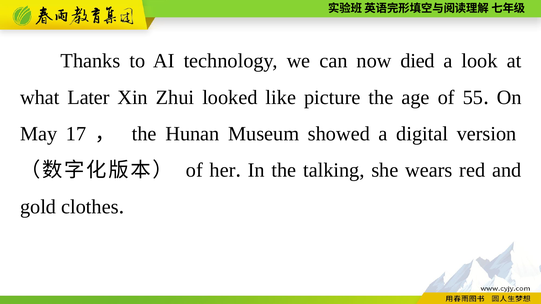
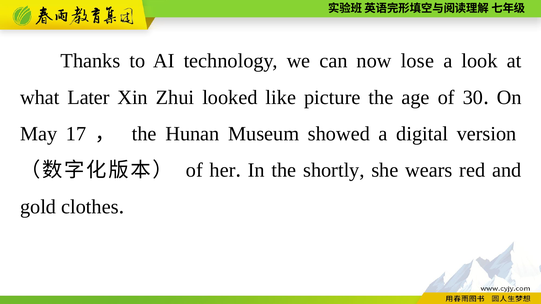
died: died -> lose
55: 55 -> 30
talking: talking -> shortly
